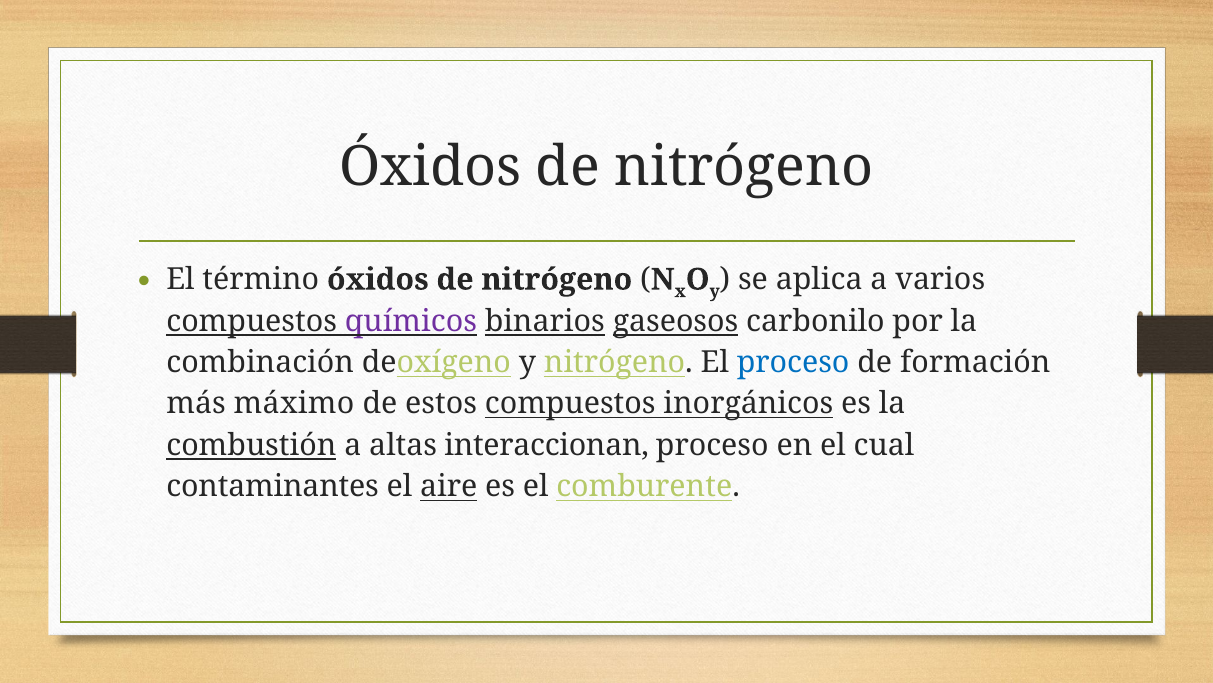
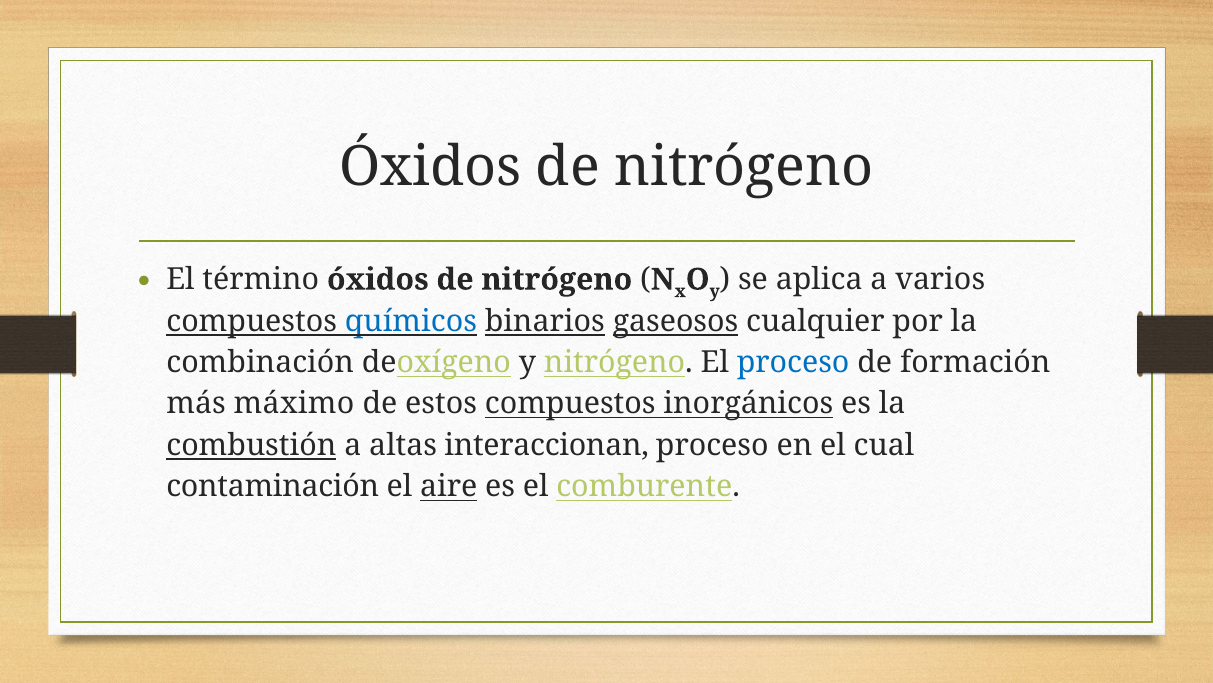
químicos colour: purple -> blue
carbonilo: carbonilo -> cualquier
contaminantes: contaminantes -> contaminación
